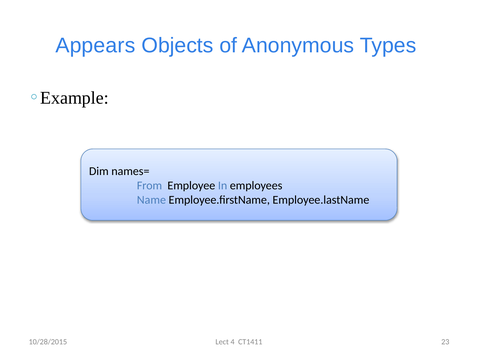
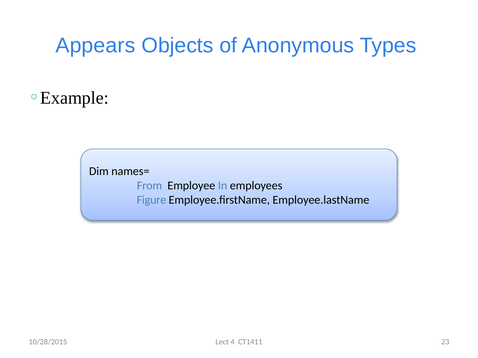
Name: Name -> Figure
